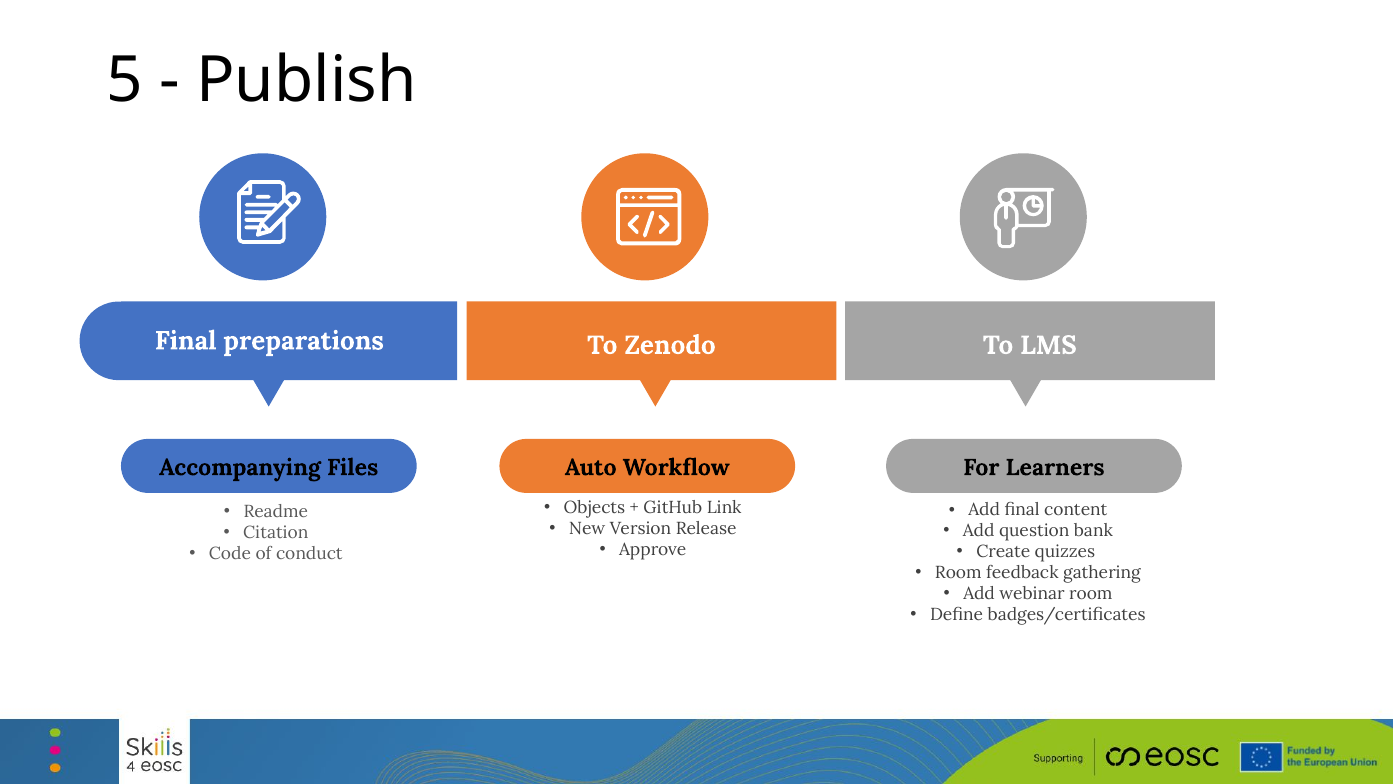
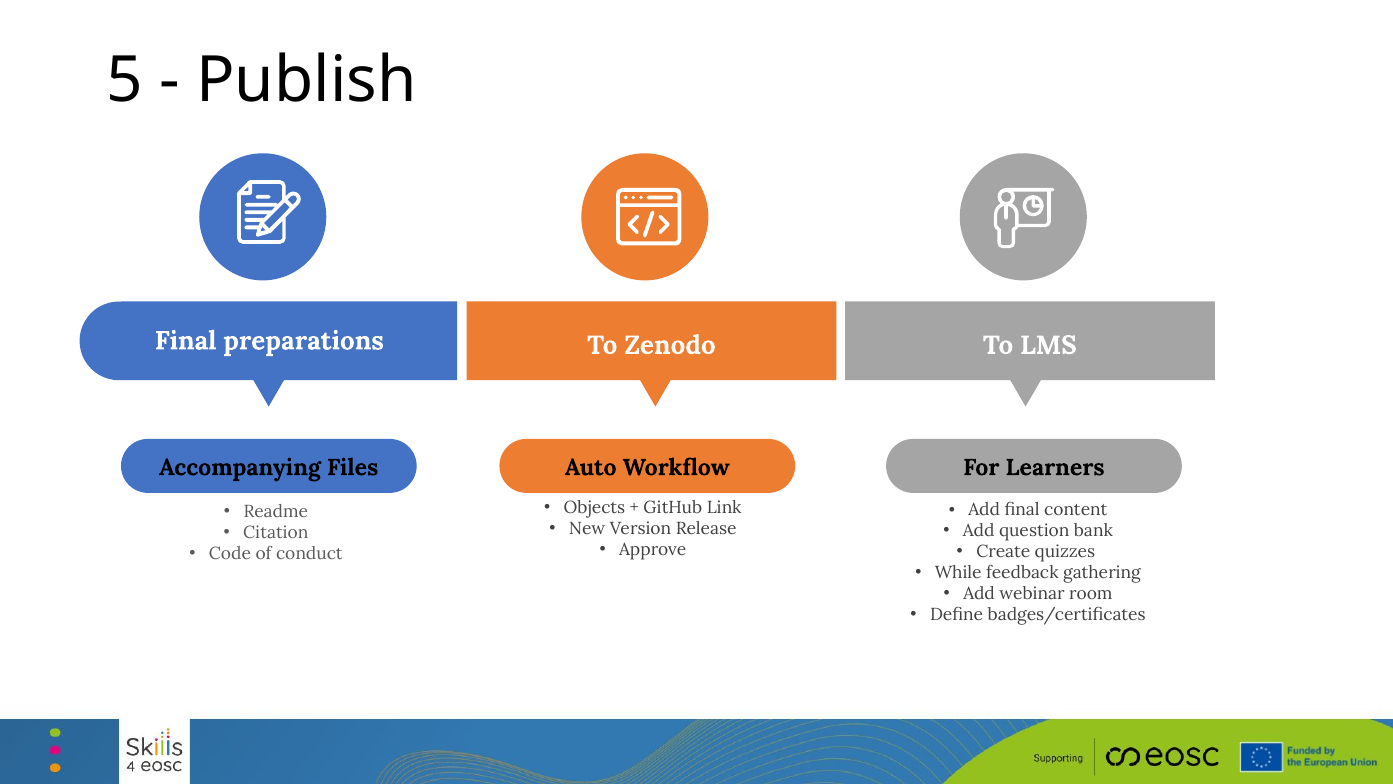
Room at (958, 573): Room -> While
